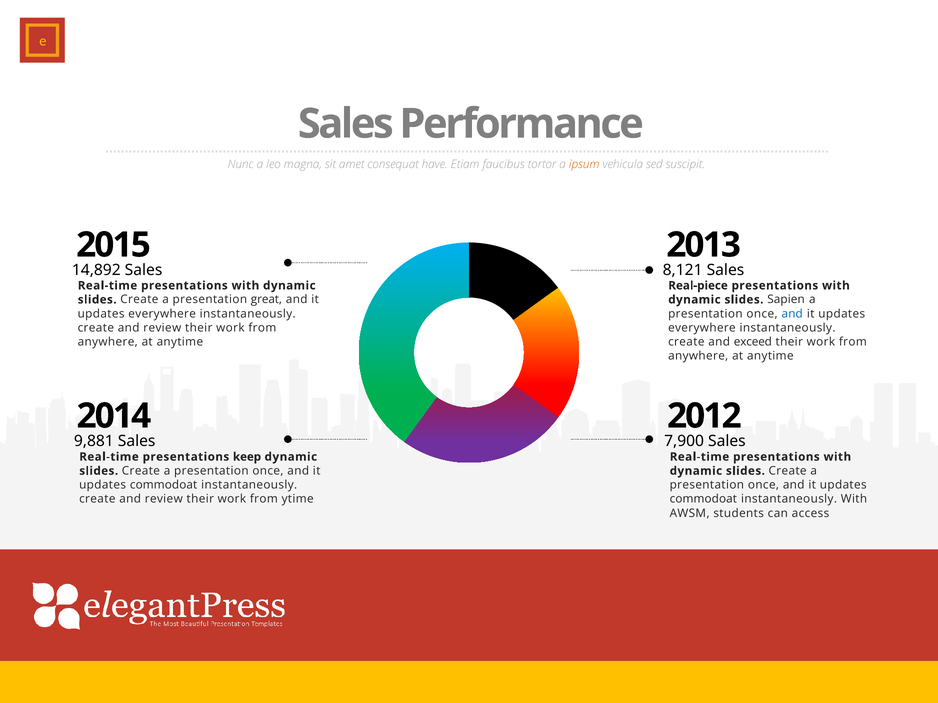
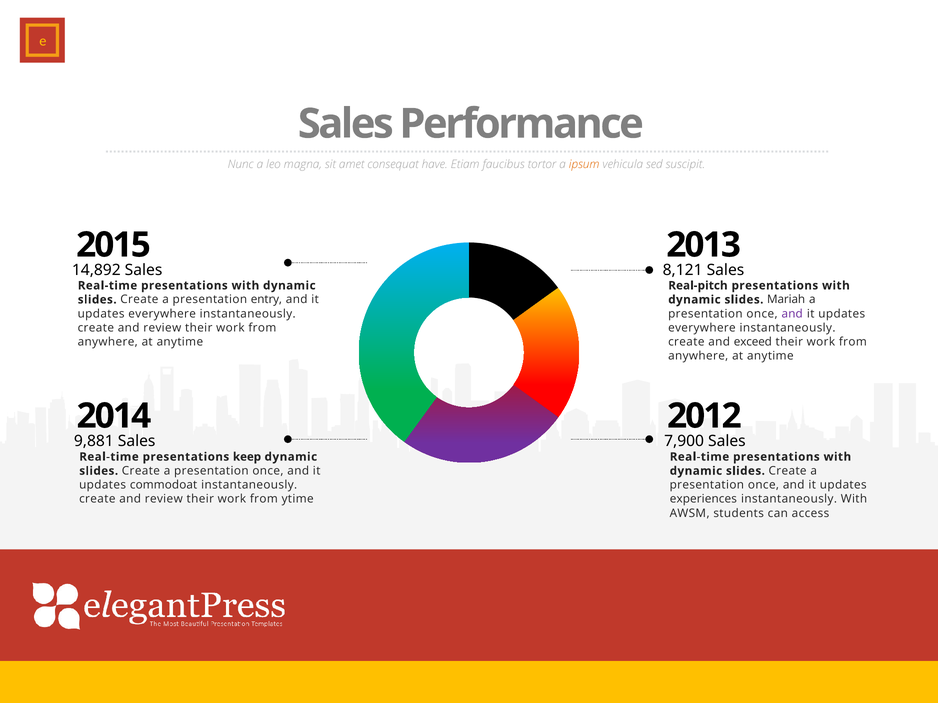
Real-piece: Real-piece -> Real-pitch
great: great -> entry
Sapien: Sapien -> Mariah
and at (792, 314) colour: blue -> purple
commodoat at (703, 499): commodoat -> experiences
